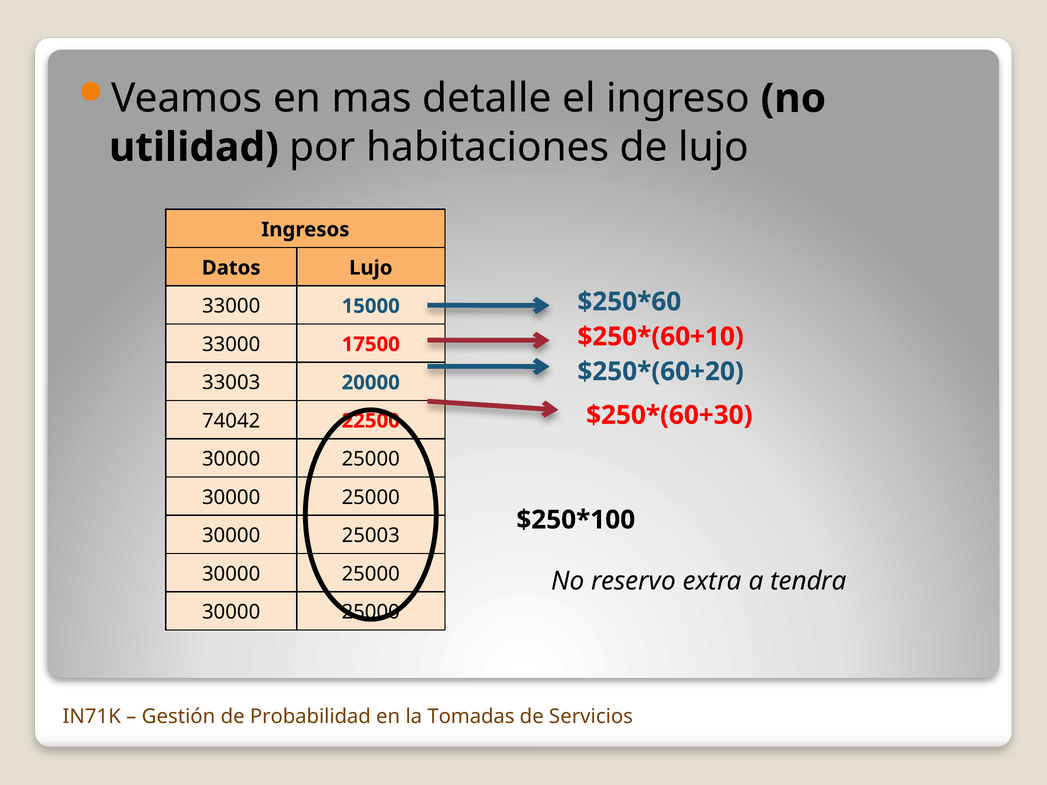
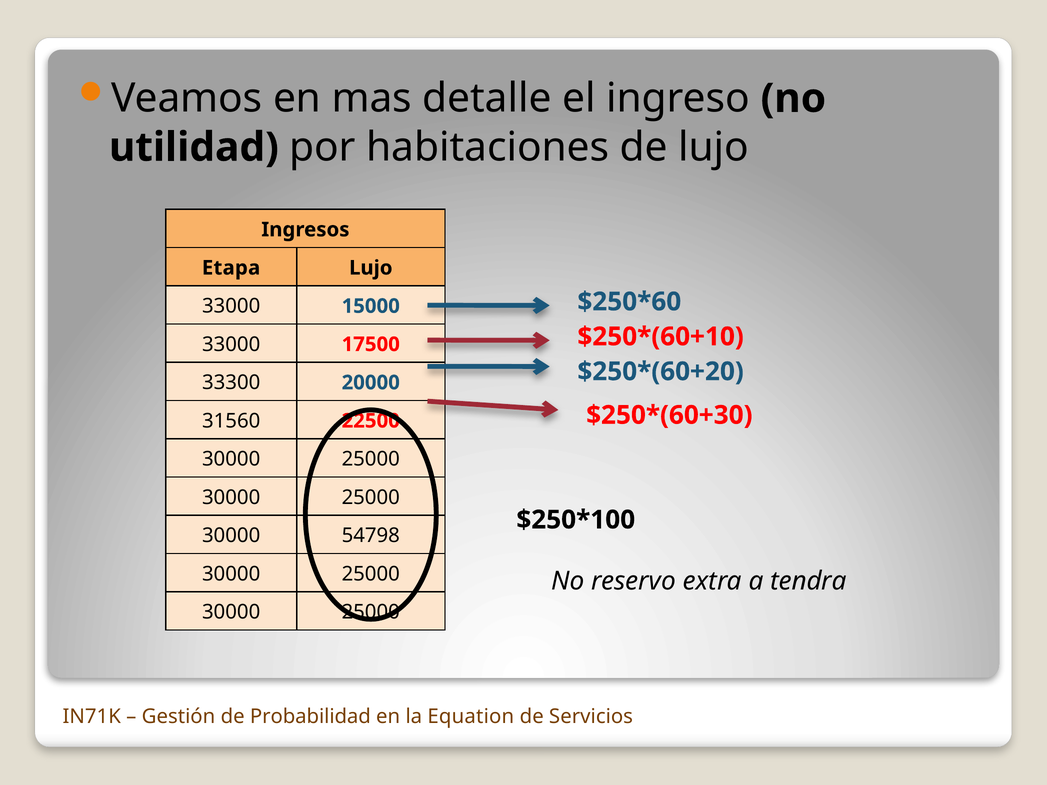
Datos: Datos -> Etapa
33003: 33003 -> 33300
74042: 74042 -> 31560
25003: 25003 -> 54798
Tomadas: Tomadas -> Equation
